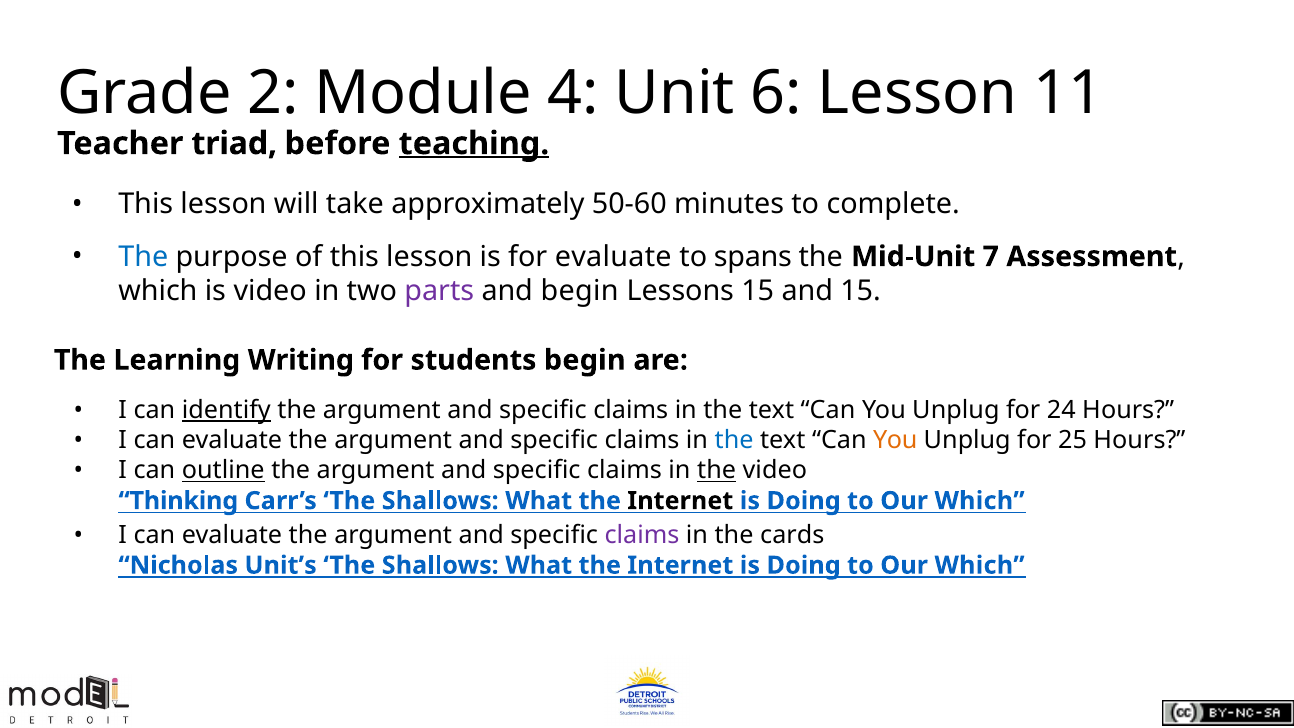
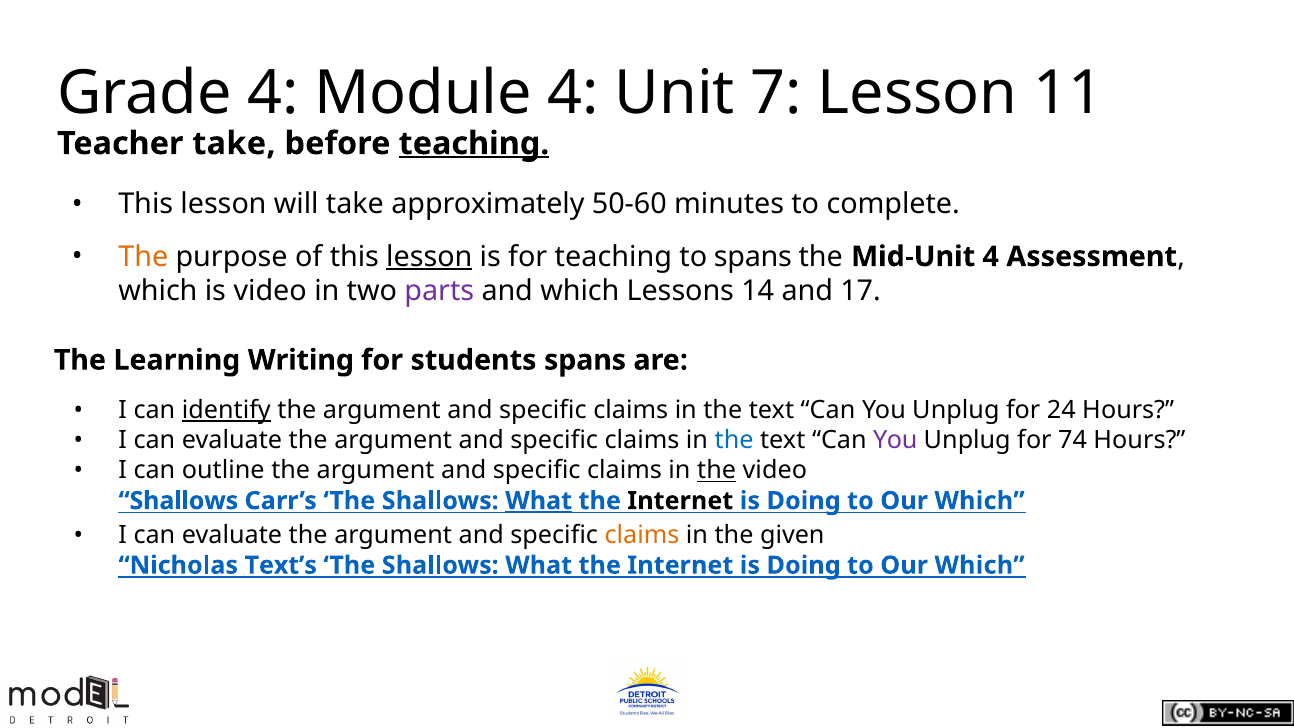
Grade 2: 2 -> 4
6: 6 -> 7
Teacher triad: triad -> take
The at (143, 257) colour: blue -> orange
lesson at (429, 257) underline: none -> present
for evaluate: evaluate -> teaching
Mid-Unit 7: 7 -> 4
and begin: begin -> which
Lessons 15: 15 -> 14
and 15: 15 -> 17
students begin: begin -> spans
You at (895, 440) colour: orange -> purple
25: 25 -> 74
outline underline: present -> none
Thinking at (178, 501): Thinking -> Shallows
What at (539, 501) underline: none -> present
claims at (642, 535) colour: purple -> orange
cards: cards -> given
Unit’s: Unit’s -> Text’s
